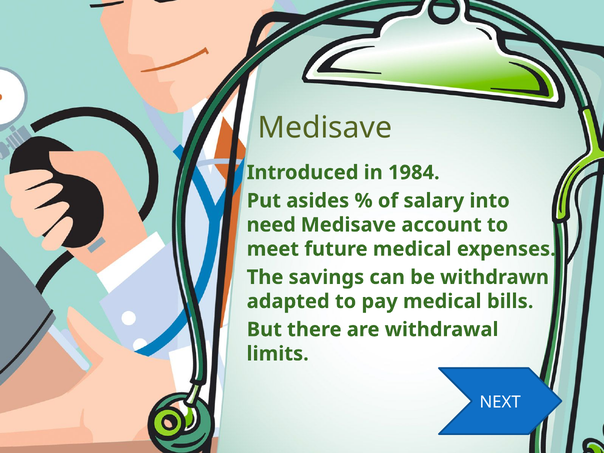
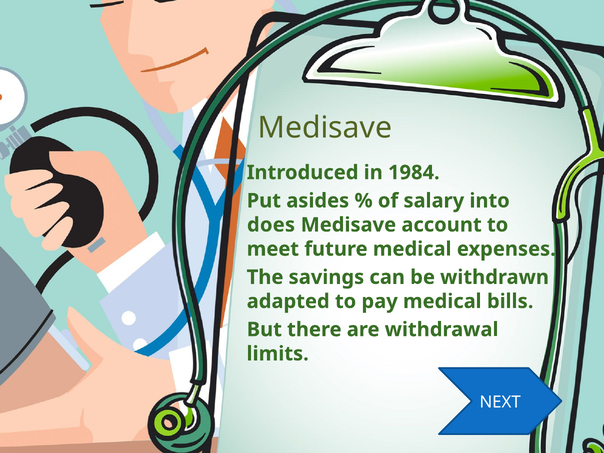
need: need -> does
